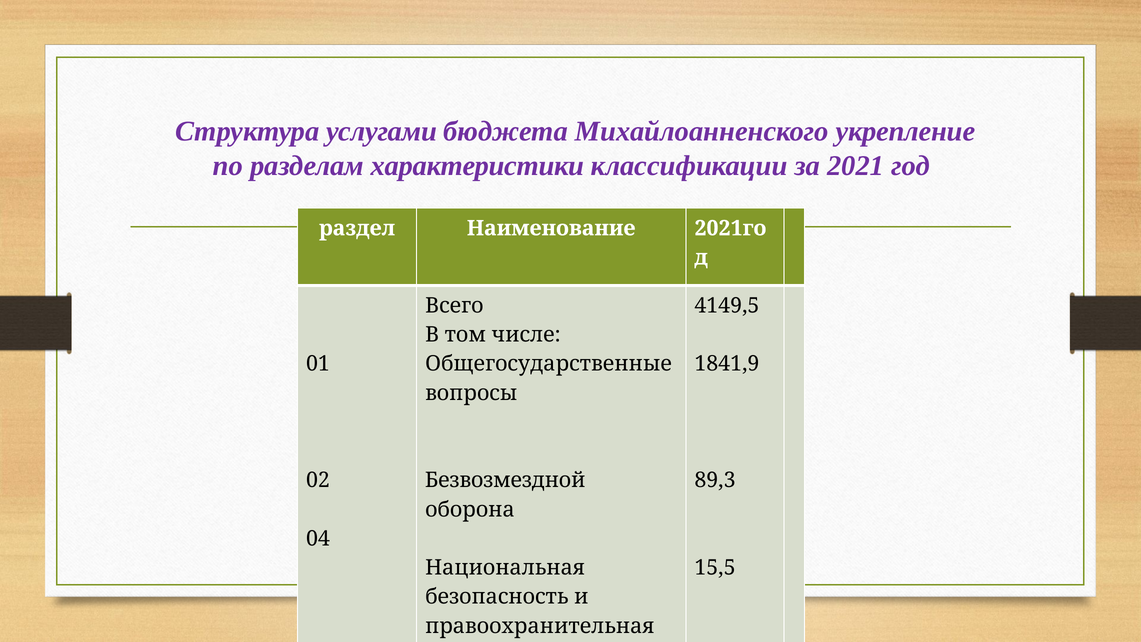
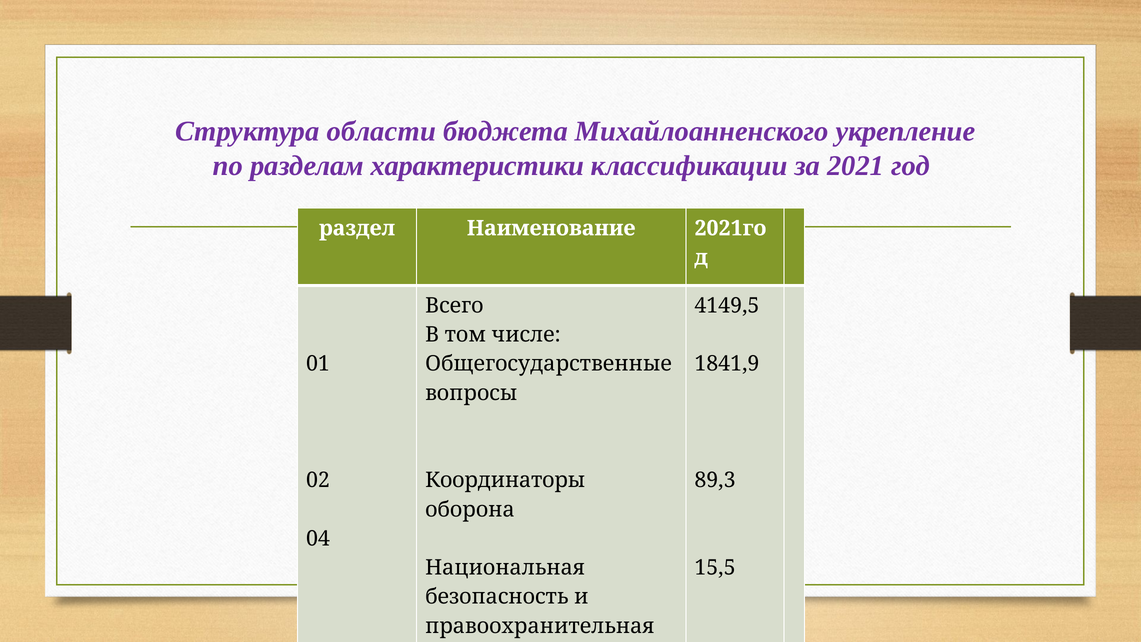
услугами: услугами -> области
Безвозмездной: Безвозмездной -> Координаторы
